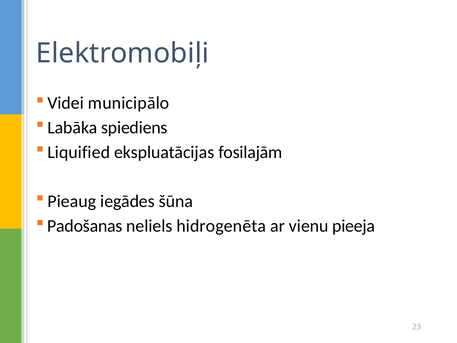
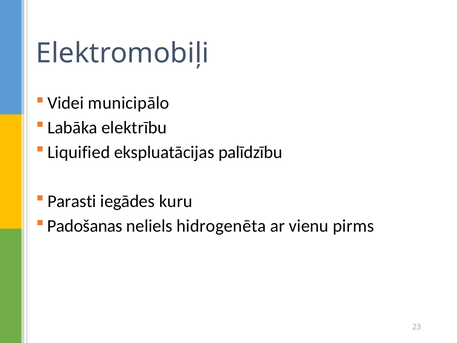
spiediens: spiediens -> elektrību
fosilajām: fosilajām -> palīdzību
Pieaug: Pieaug -> Parasti
šūna: šūna -> kuru
pieeja: pieeja -> pirms
